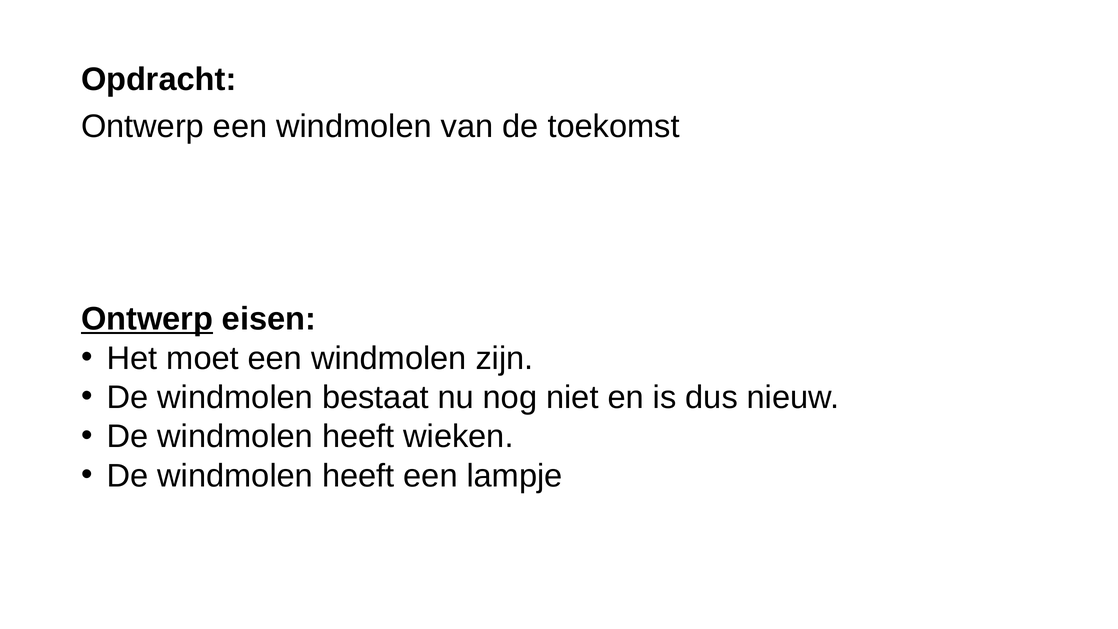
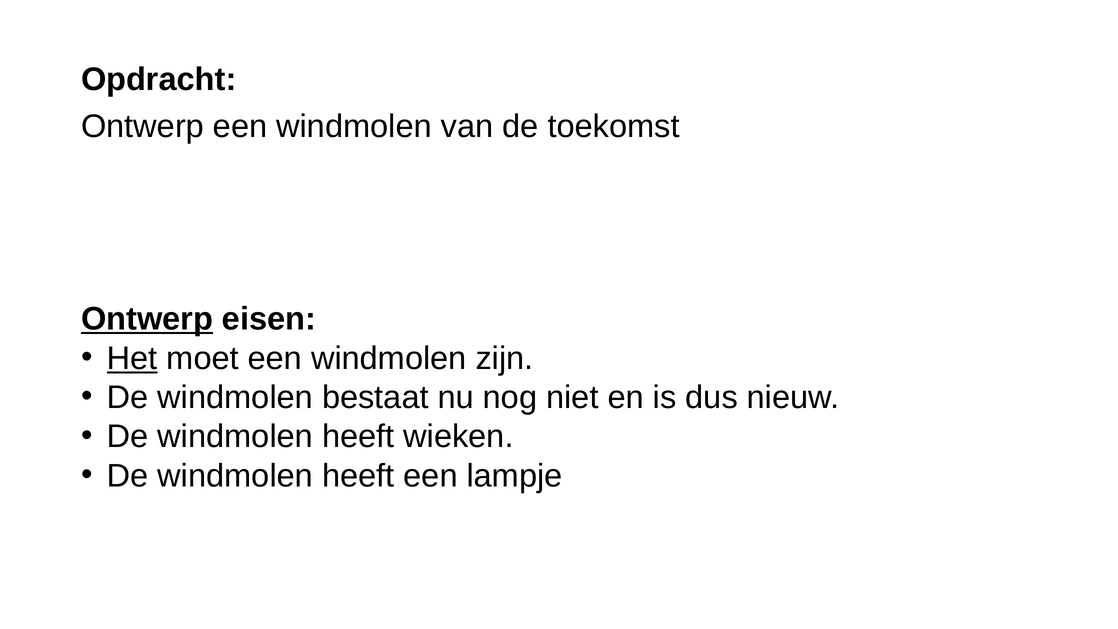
Het underline: none -> present
